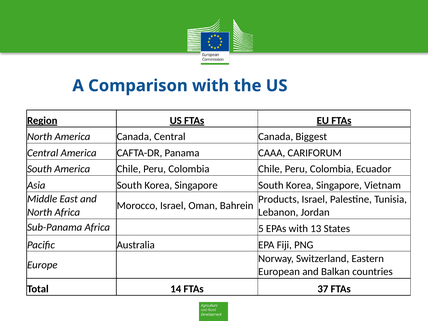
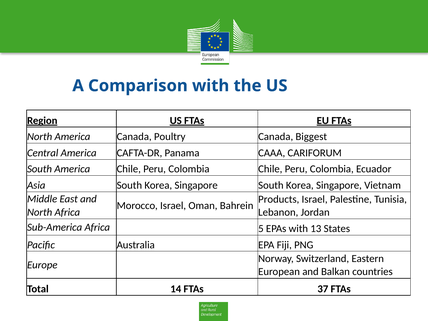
Canada Central: Central -> Poultry
Sub-Panama: Sub-Panama -> Sub-America
